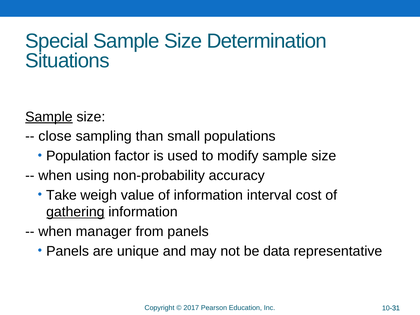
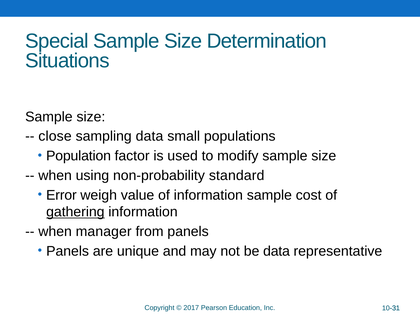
Sample at (49, 117) underline: present -> none
sampling than: than -> data
accuracy: accuracy -> standard
Take: Take -> Error
information interval: interval -> sample
